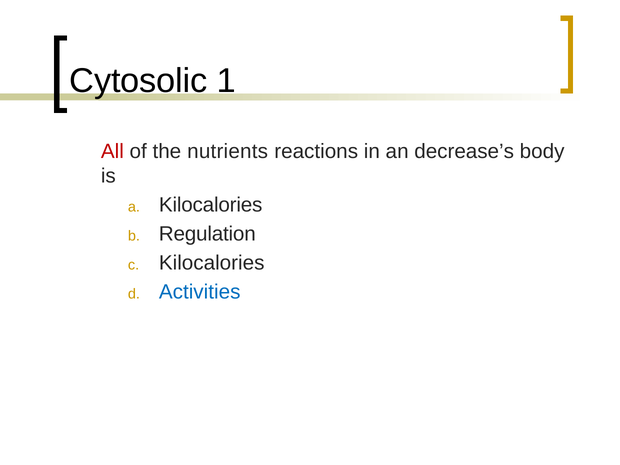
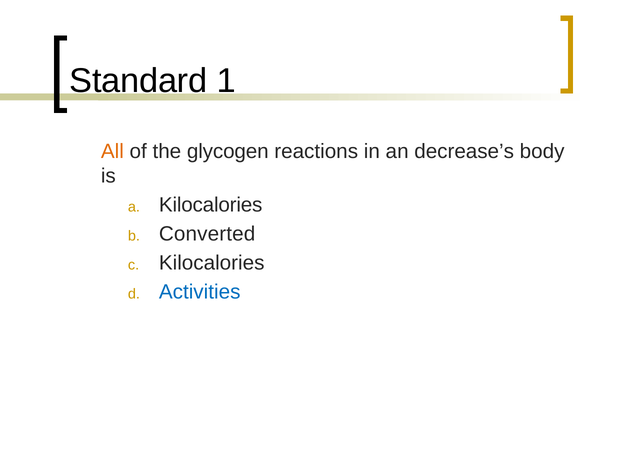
Cytosolic: Cytosolic -> Standard
All colour: red -> orange
nutrients: nutrients -> glycogen
Regulation: Regulation -> Converted
